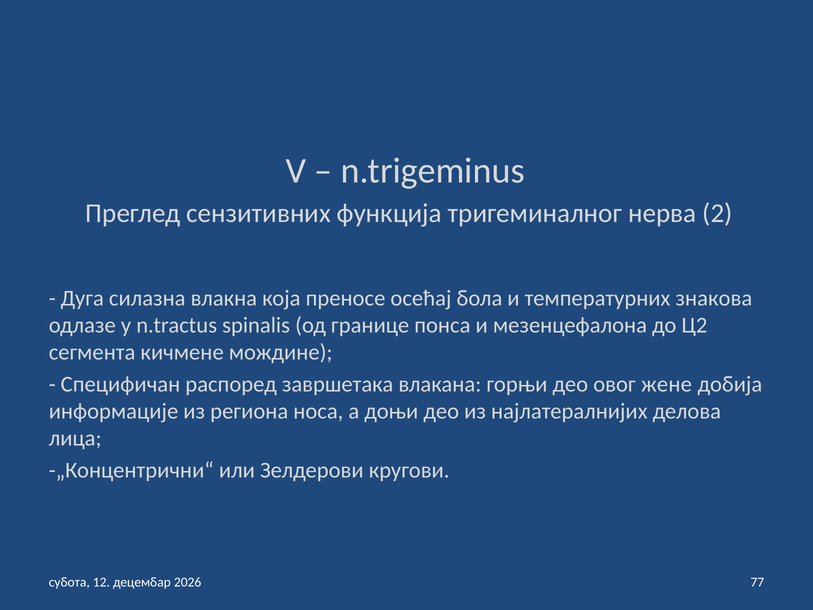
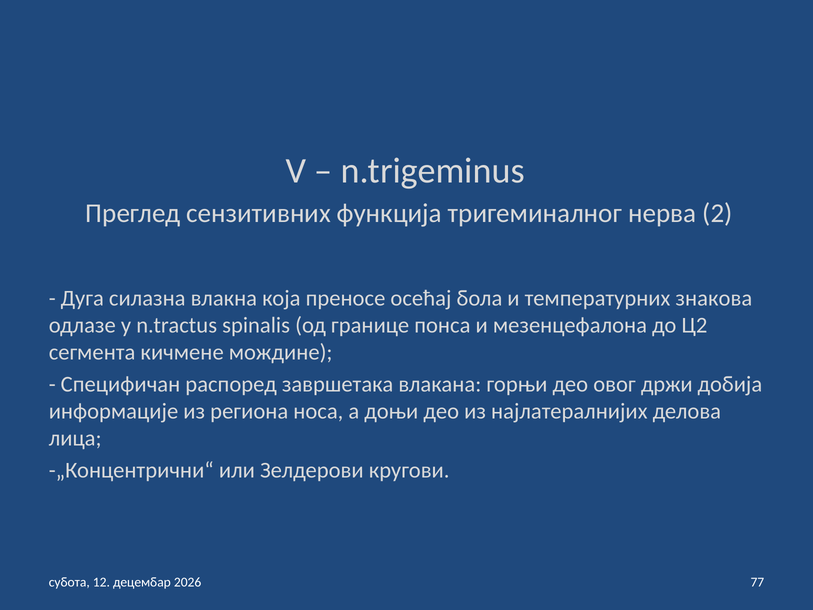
жене: жене -> држи
